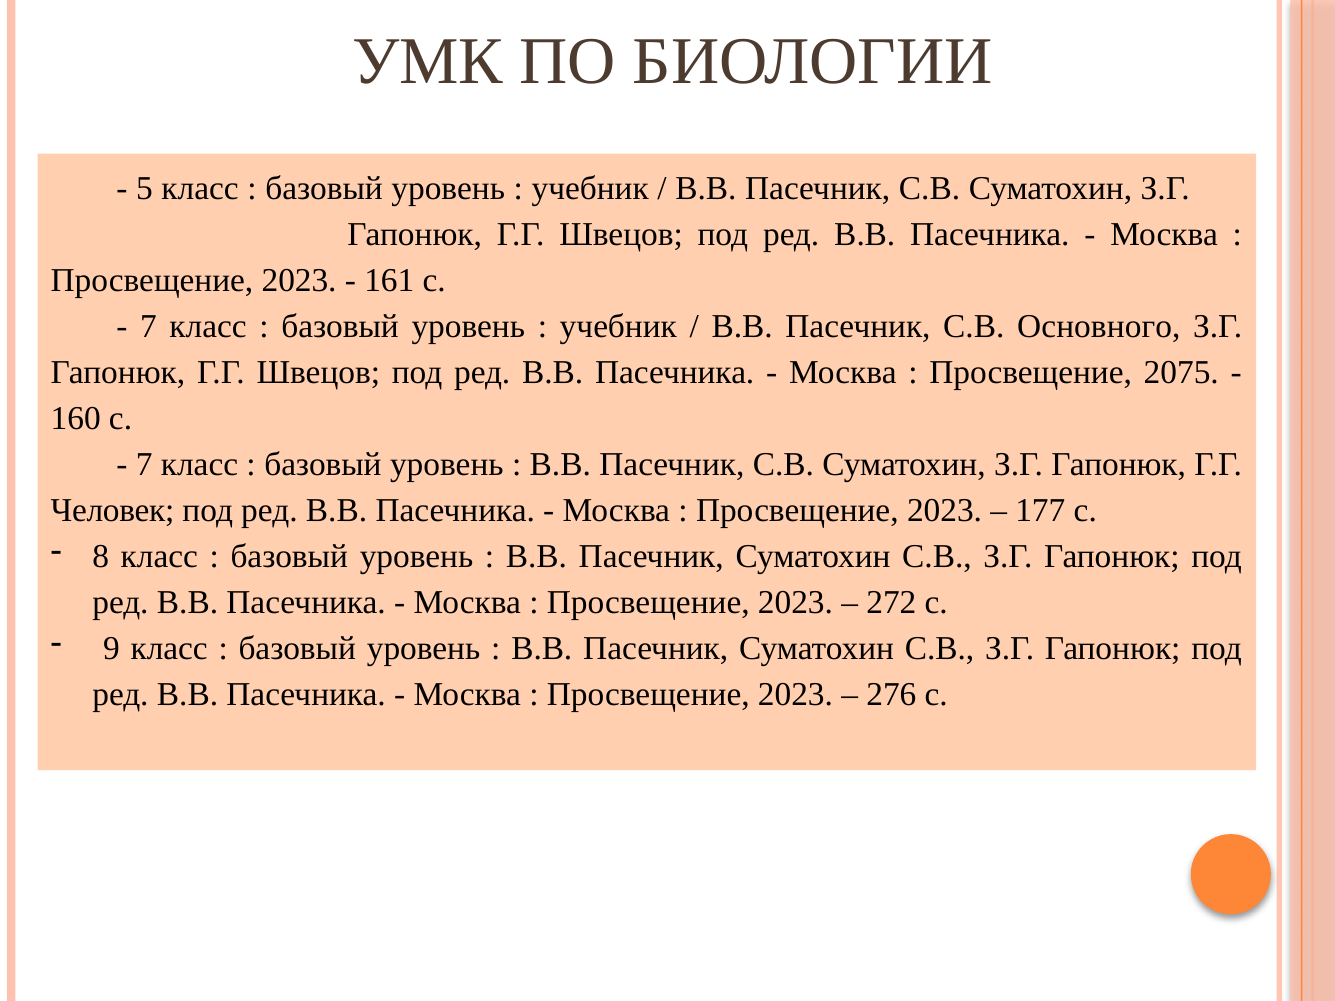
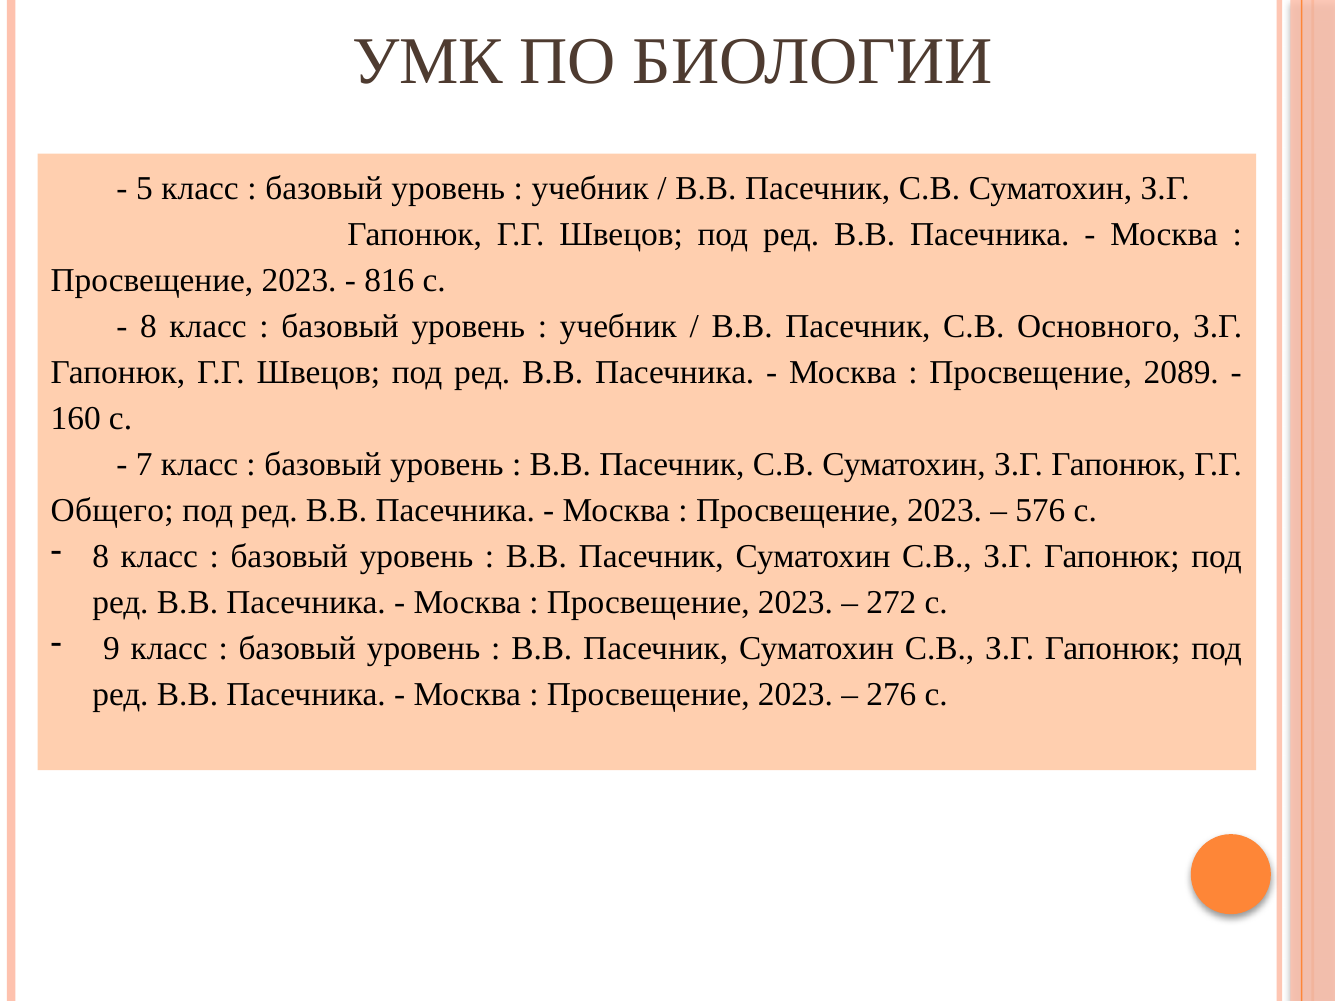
161: 161 -> 816
7 at (148, 327): 7 -> 8
2075: 2075 -> 2089
Человек: Человек -> Общего
177: 177 -> 576
